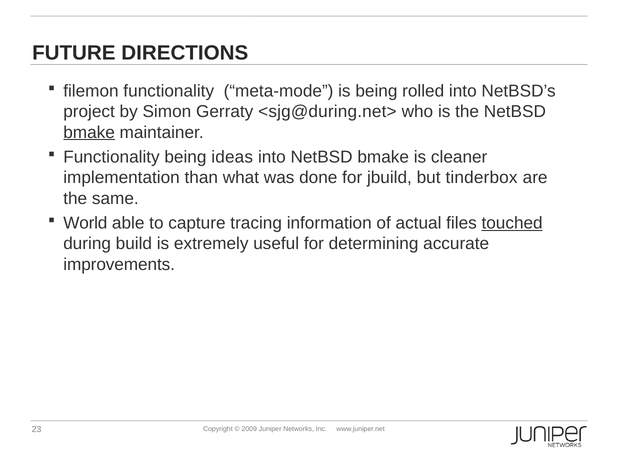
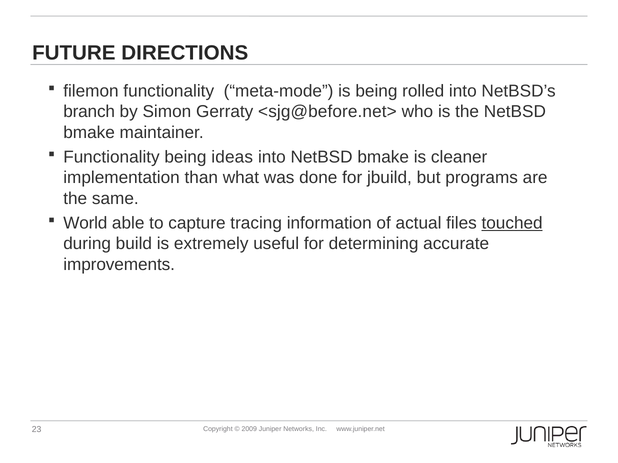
project: project -> branch
<sjg@during.net>: <sjg@during.net> -> <sjg@before.net>
bmake at (89, 132) underline: present -> none
tinderbox: tinderbox -> programs
